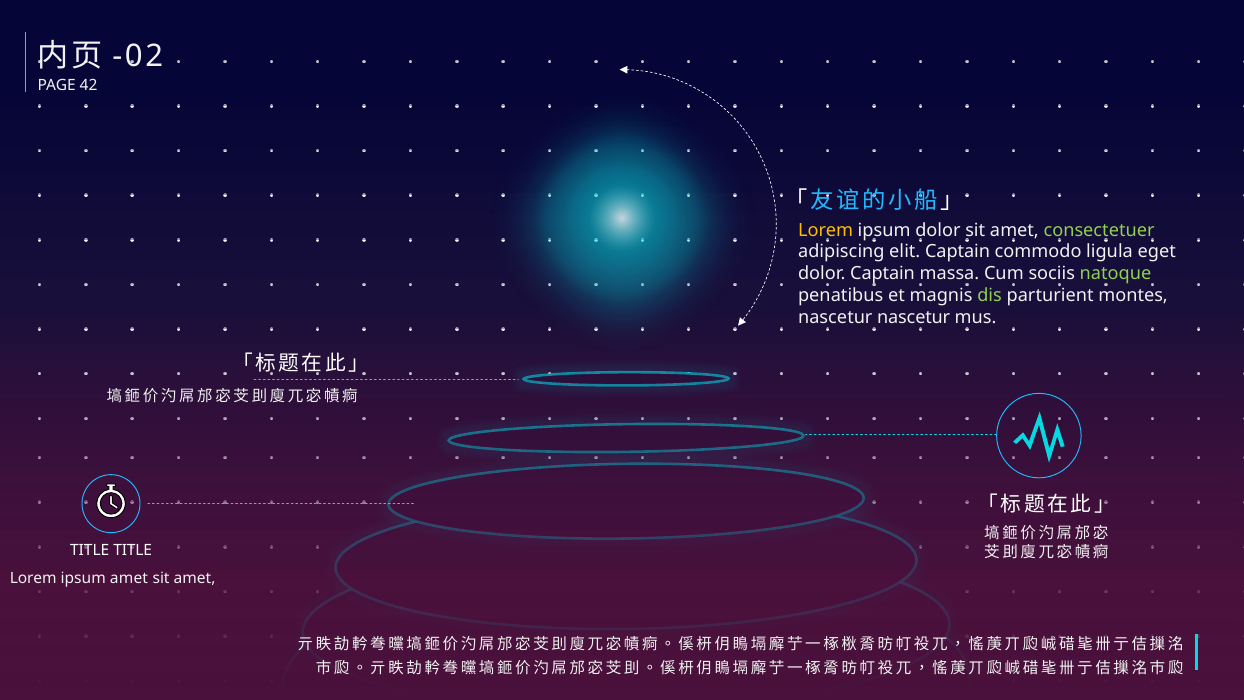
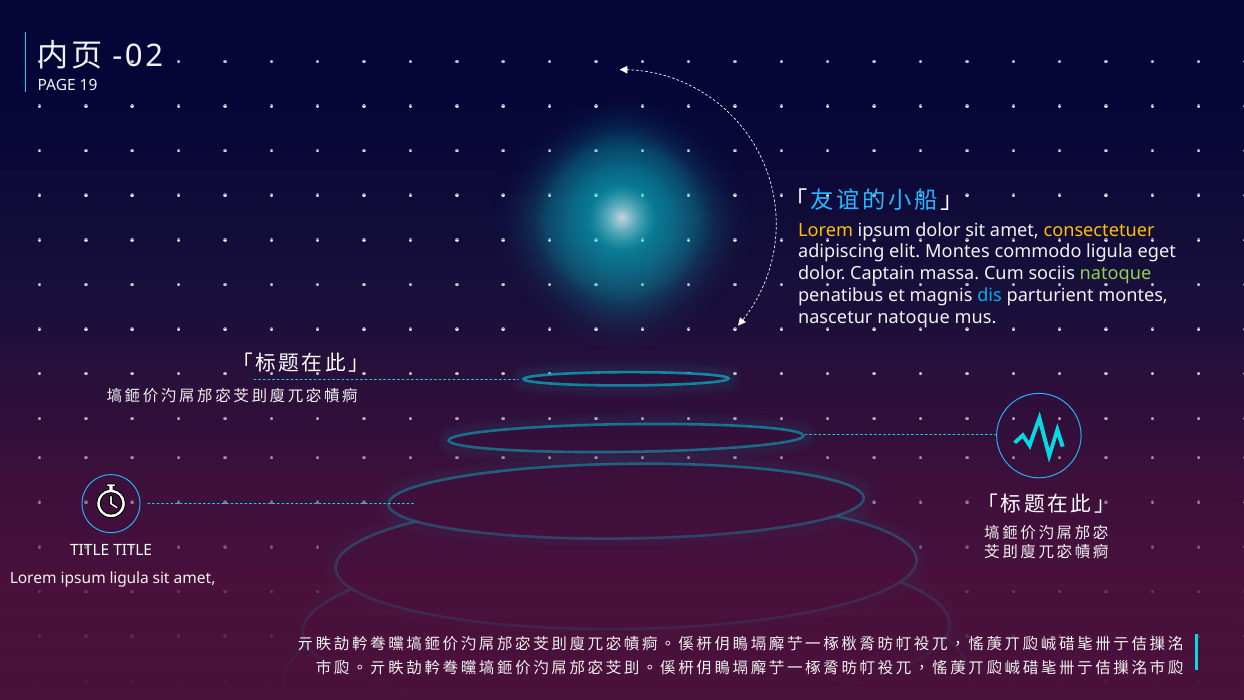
42: 42 -> 19
consectetuer colour: light green -> yellow
elit Captain: Captain -> Montes
dis colour: light green -> light blue
nascetur nascetur: nascetur -> natoque
ipsum amet: amet -> ligula
